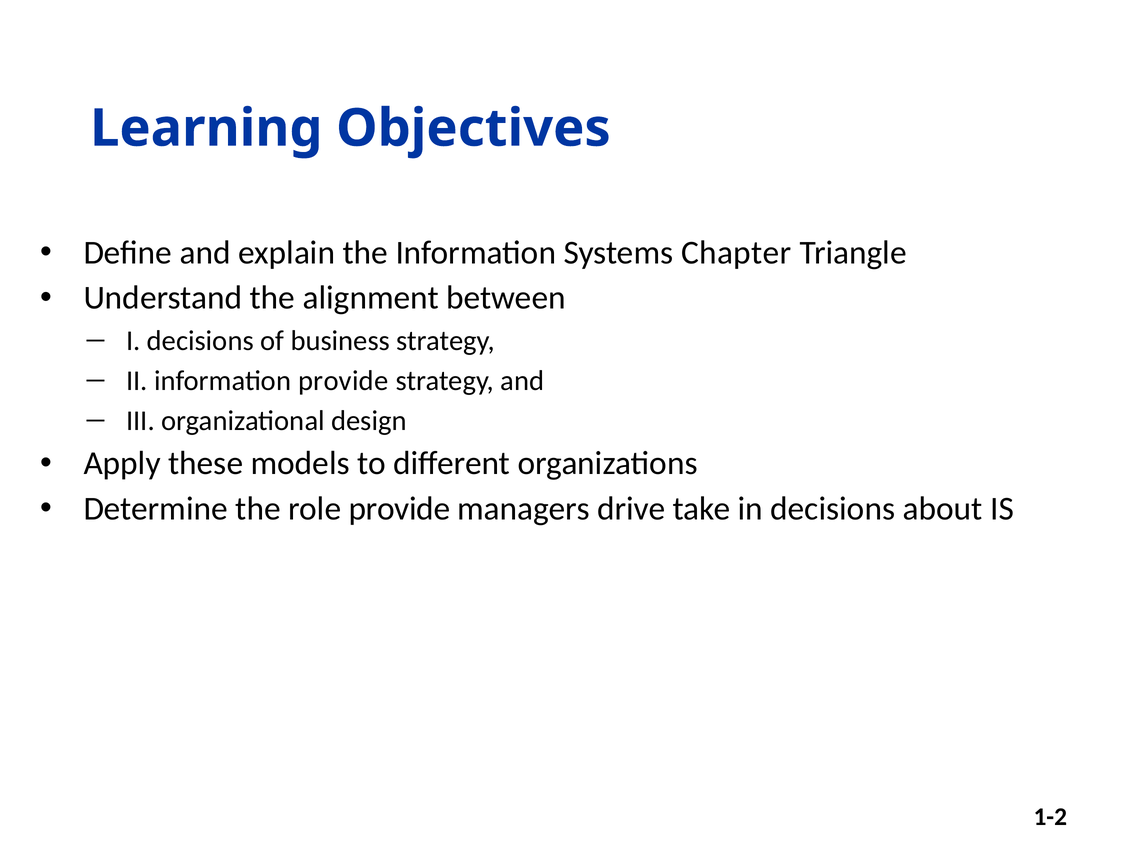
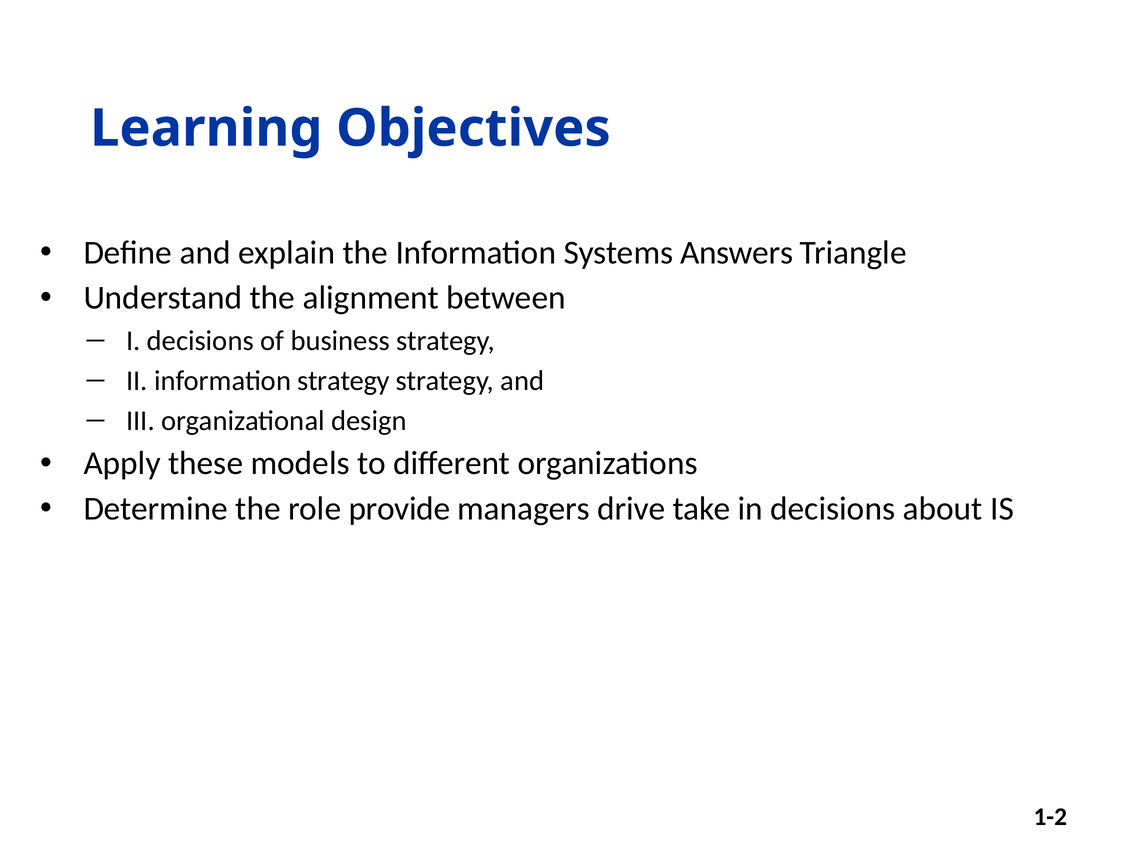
Chapter: Chapter -> Answers
information provide: provide -> strategy
